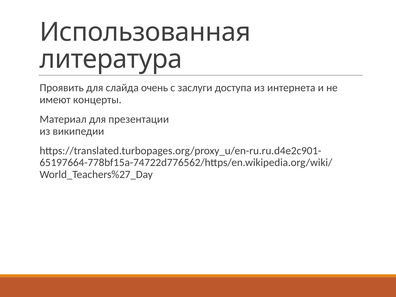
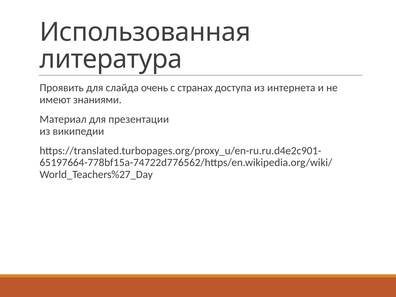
заслуги: заслуги -> странах
концерты: концерты -> знаниями
